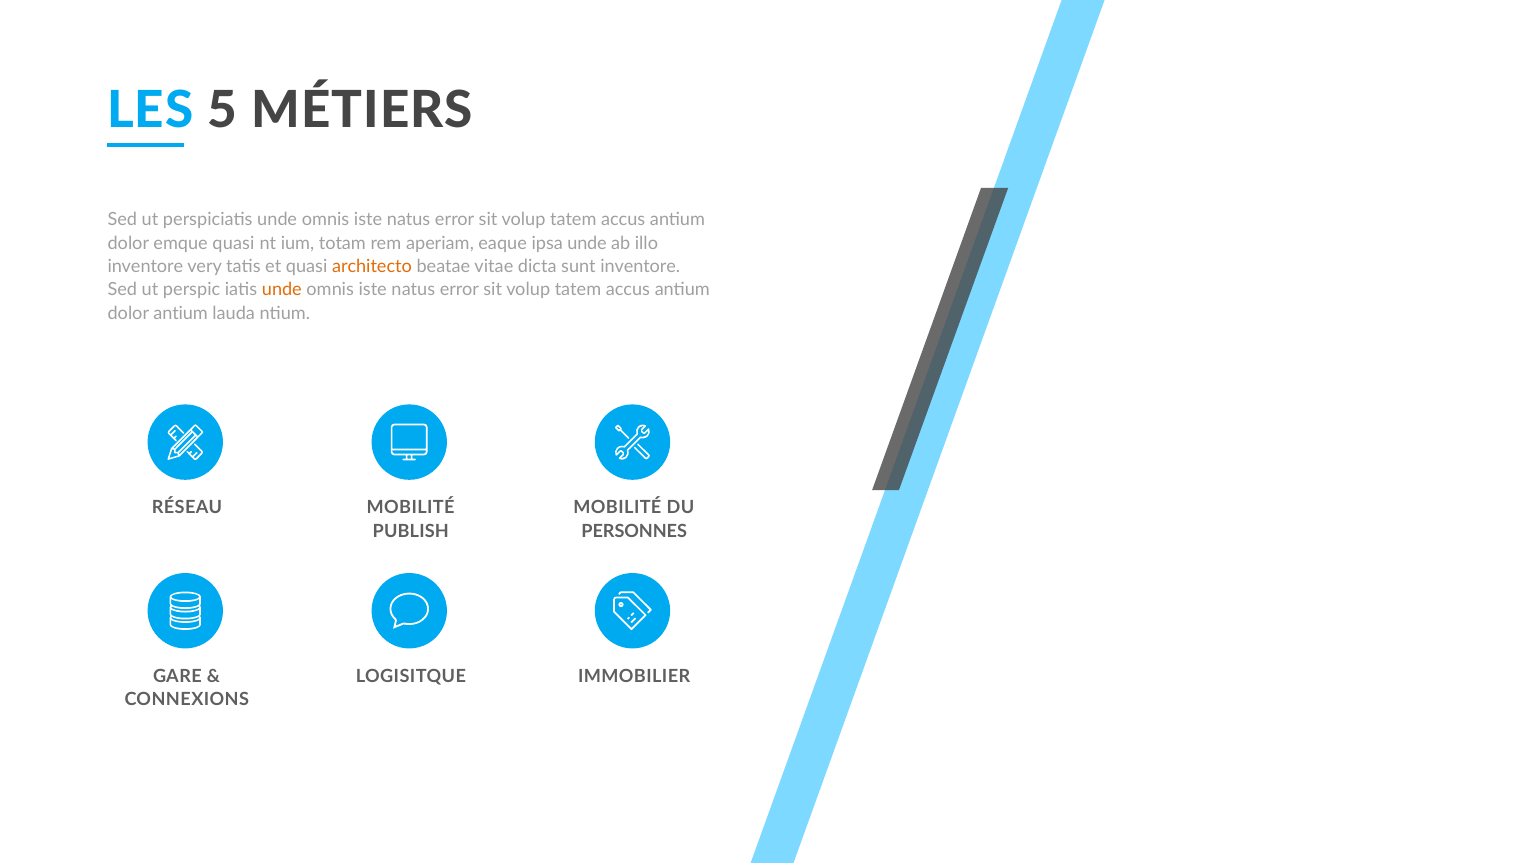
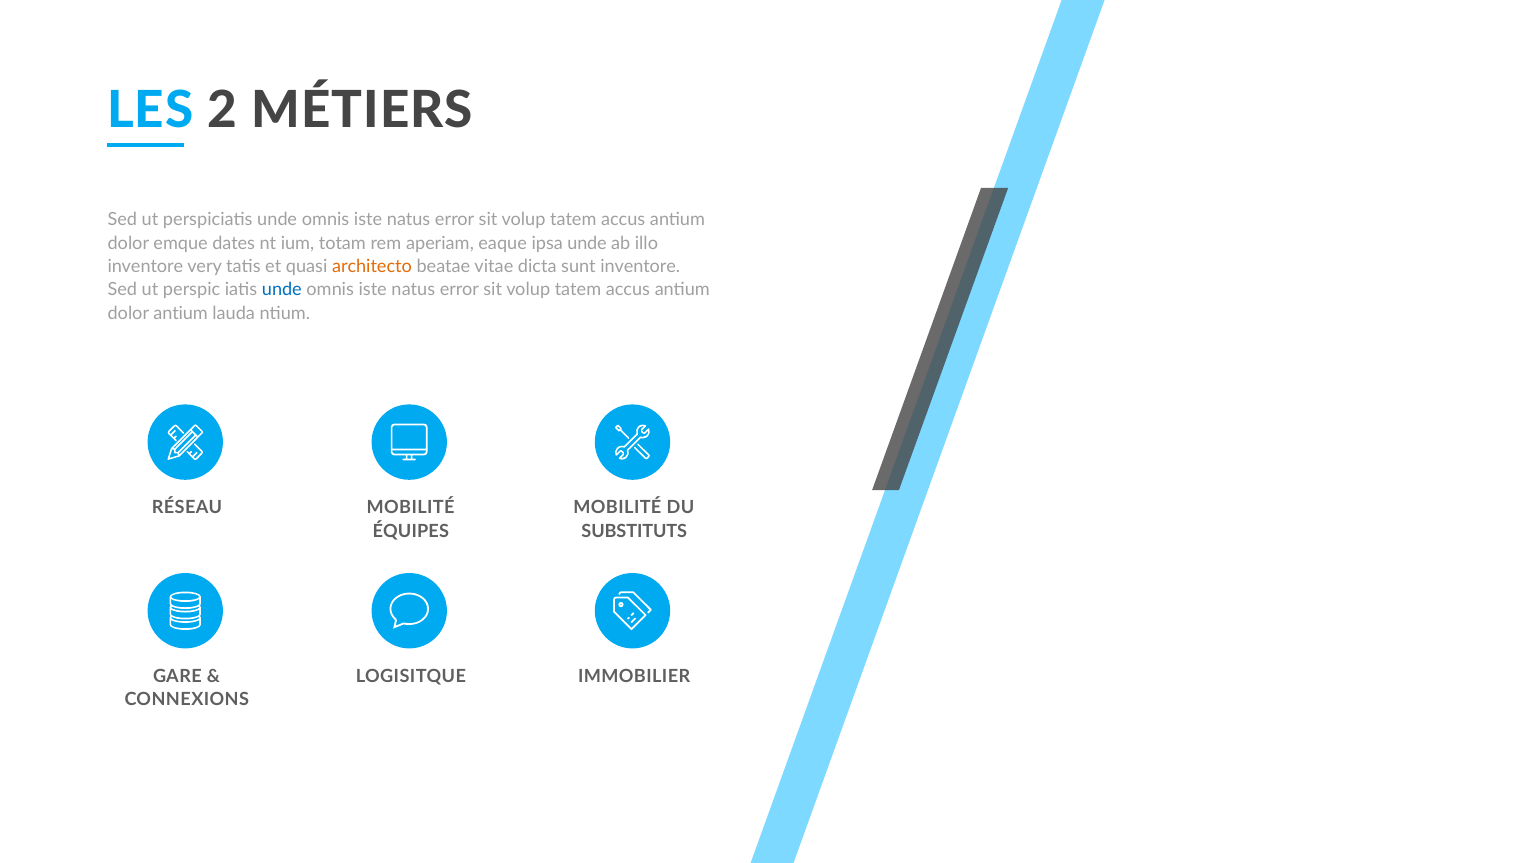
5: 5 -> 2
emque quasi: quasi -> dates
unde at (282, 290) colour: orange -> blue
PUBLISH: PUBLISH -> ÉQUIPES
PERSONNES: PERSONNES -> SUBSTITUTS
